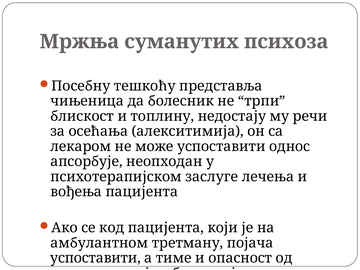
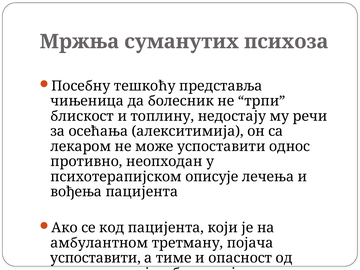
апсорбује: апсорбује -> противно
заслуге: заслуге -> описује
